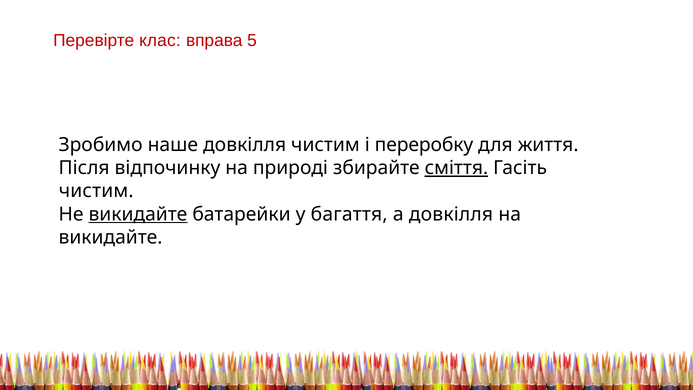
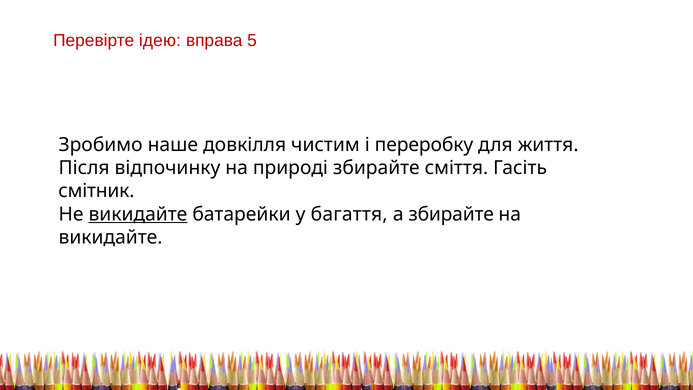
клас: клас -> ідею
сміття underline: present -> none
чистим at (96, 191): чистим -> смітник
а довкілля: довкілля -> збирайте
